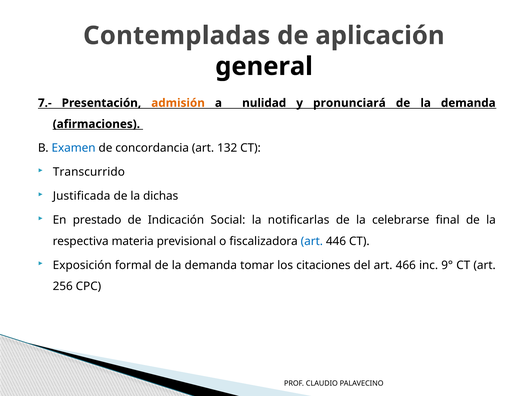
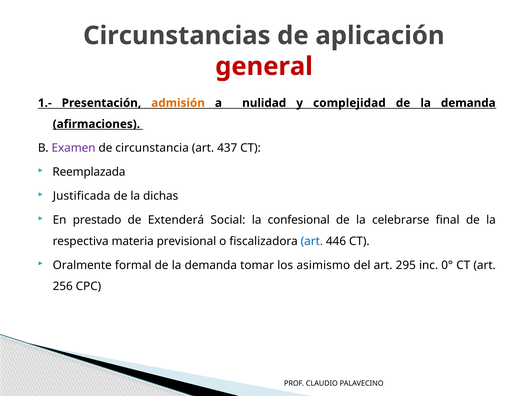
Contempladas: Contempladas -> Circunstancias
general colour: black -> red
7.-: 7.- -> 1.-
pronunciará: pronunciará -> complejidad
Examen colour: blue -> purple
concordancia: concordancia -> circunstancia
132: 132 -> 437
Transcurrido: Transcurrido -> Reemplazada
Indicación: Indicación -> Extenderá
notificarlas: notificarlas -> confesional
Exposición: Exposición -> Oralmente
citaciones: citaciones -> asimismo
466: 466 -> 295
9°: 9° -> 0°
